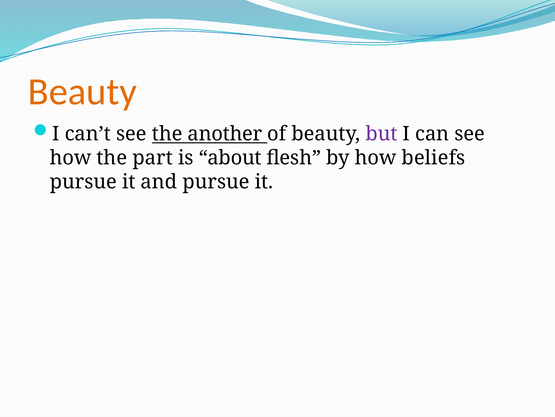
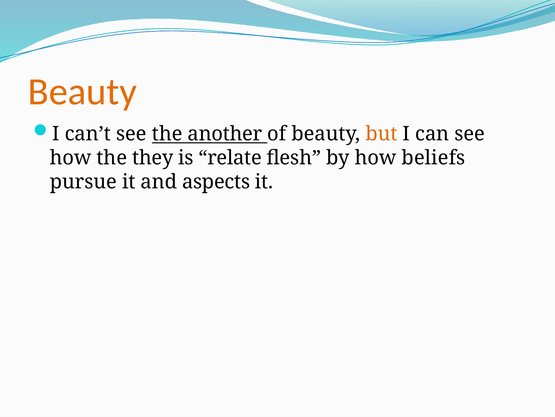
but colour: purple -> orange
part: part -> they
about: about -> relate
and pursue: pursue -> aspects
